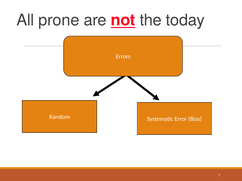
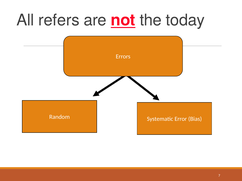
prone: prone -> refers
